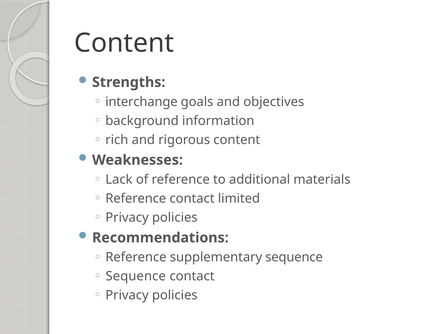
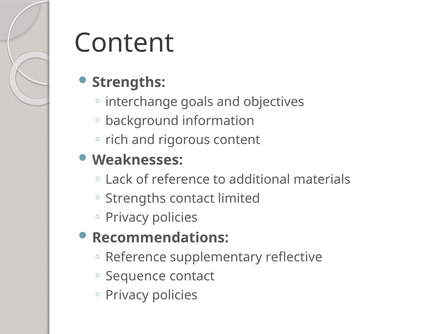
Reference at (136, 198): Reference -> Strengths
supplementary sequence: sequence -> reflective
